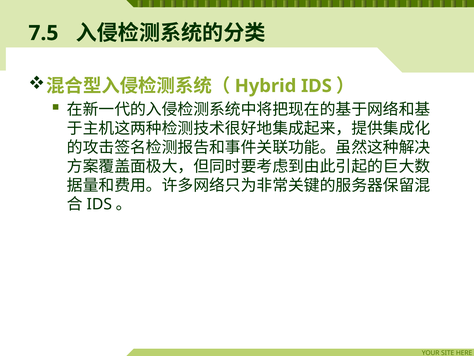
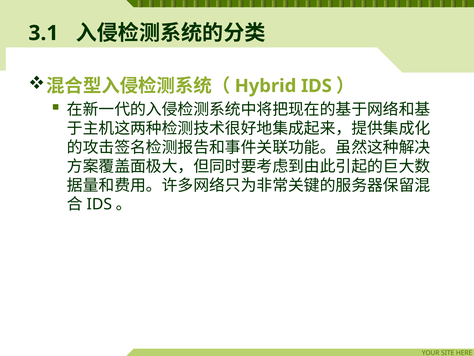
7.5: 7.5 -> 3.1
